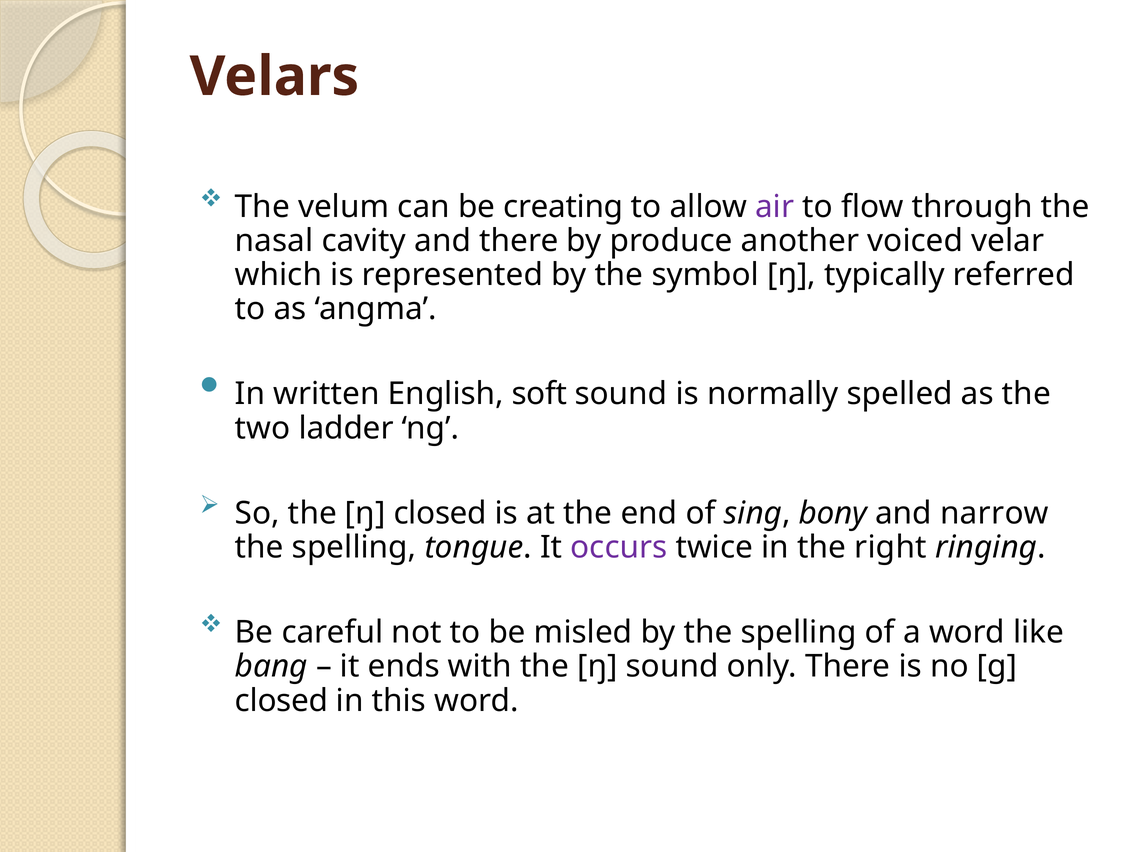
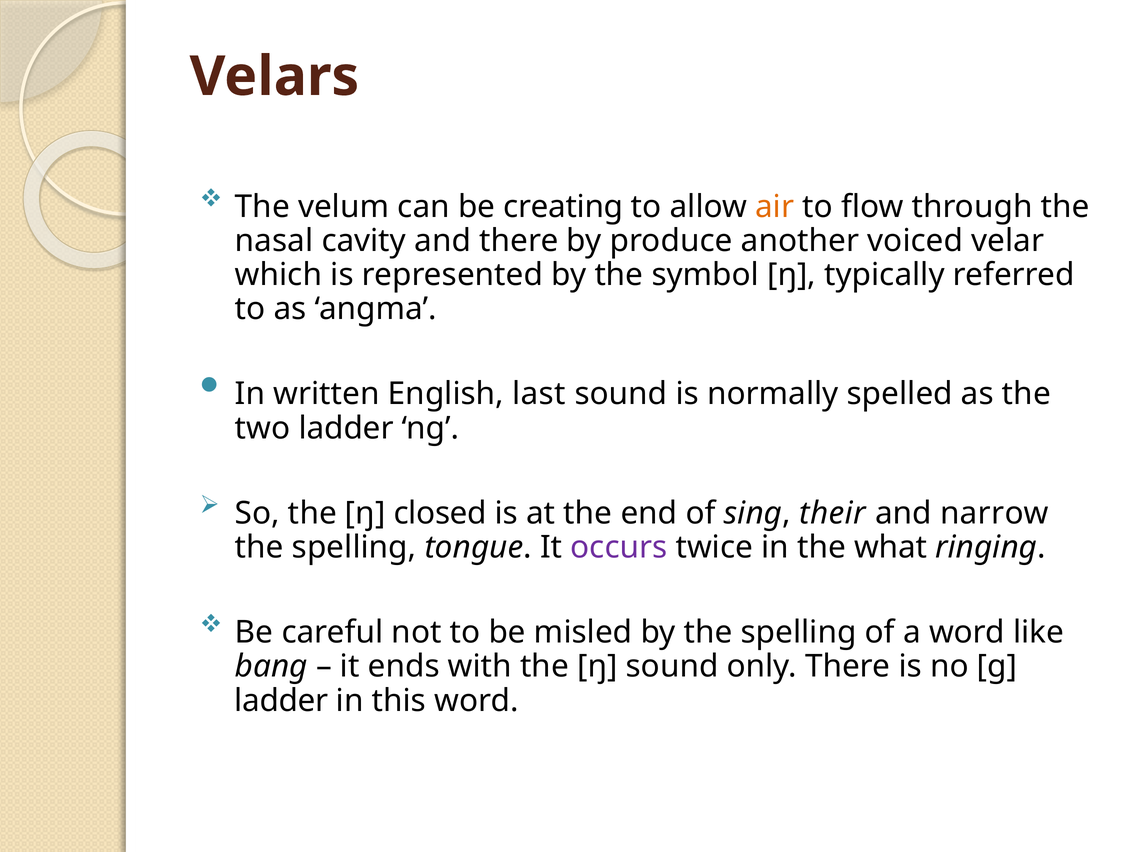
air colour: purple -> orange
soft: soft -> last
bony: bony -> their
right: right -> what
closed at (281, 701): closed -> ladder
